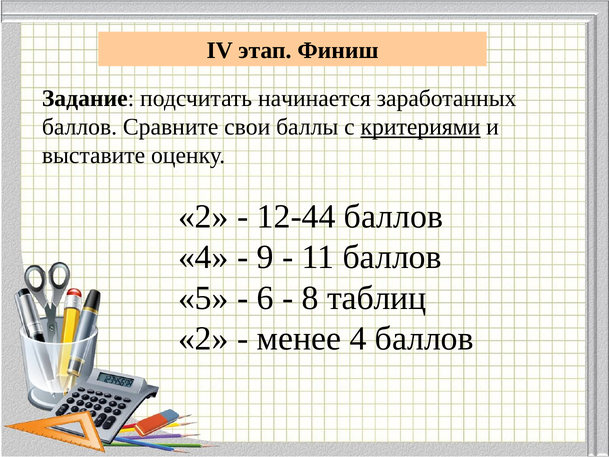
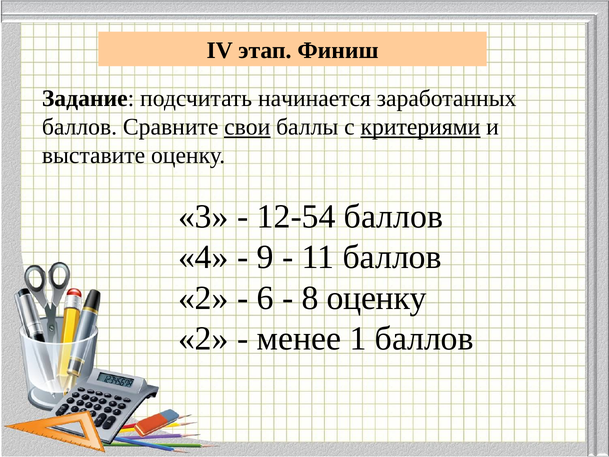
свои underline: none -> present
2 at (203, 217): 2 -> 3
12-44: 12-44 -> 12-54
5 at (203, 298): 5 -> 2
8 таблиц: таблиц -> оценку
менее 4: 4 -> 1
